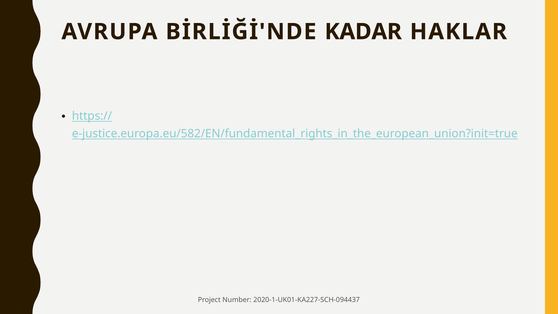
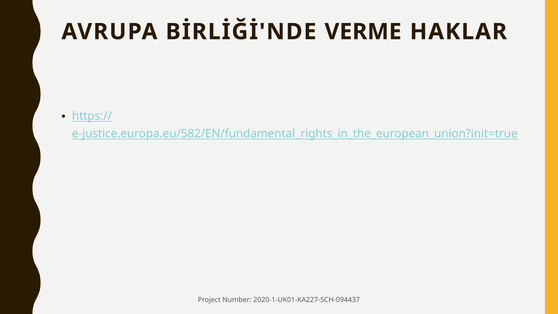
KADAR: KADAR -> VERME
